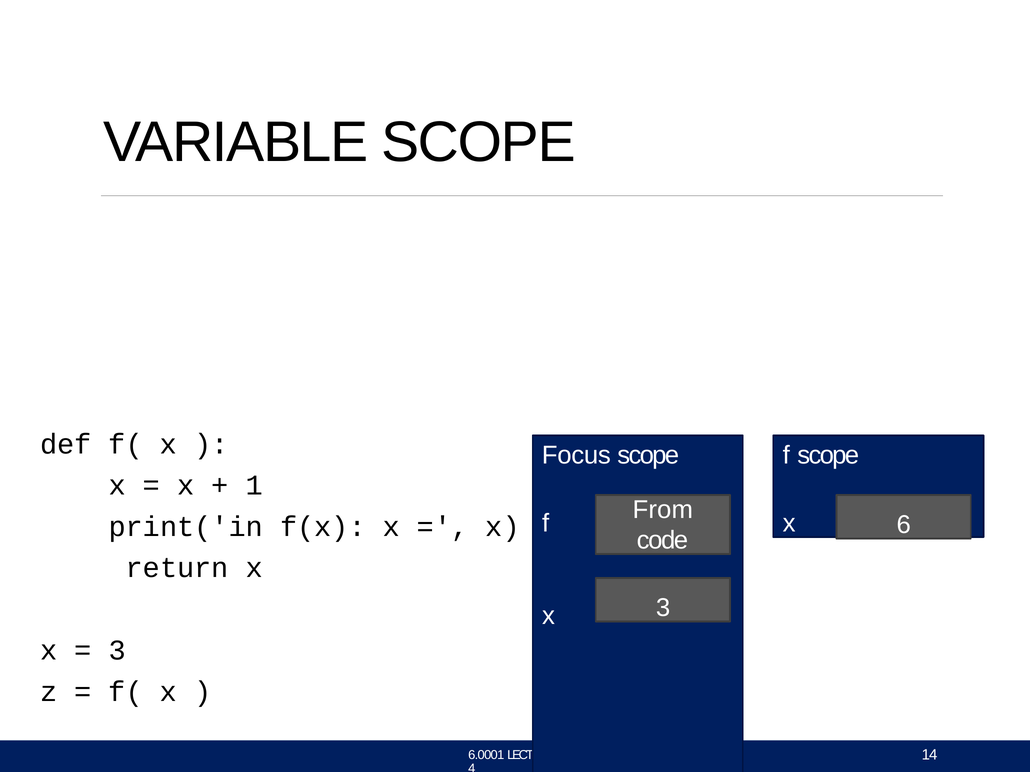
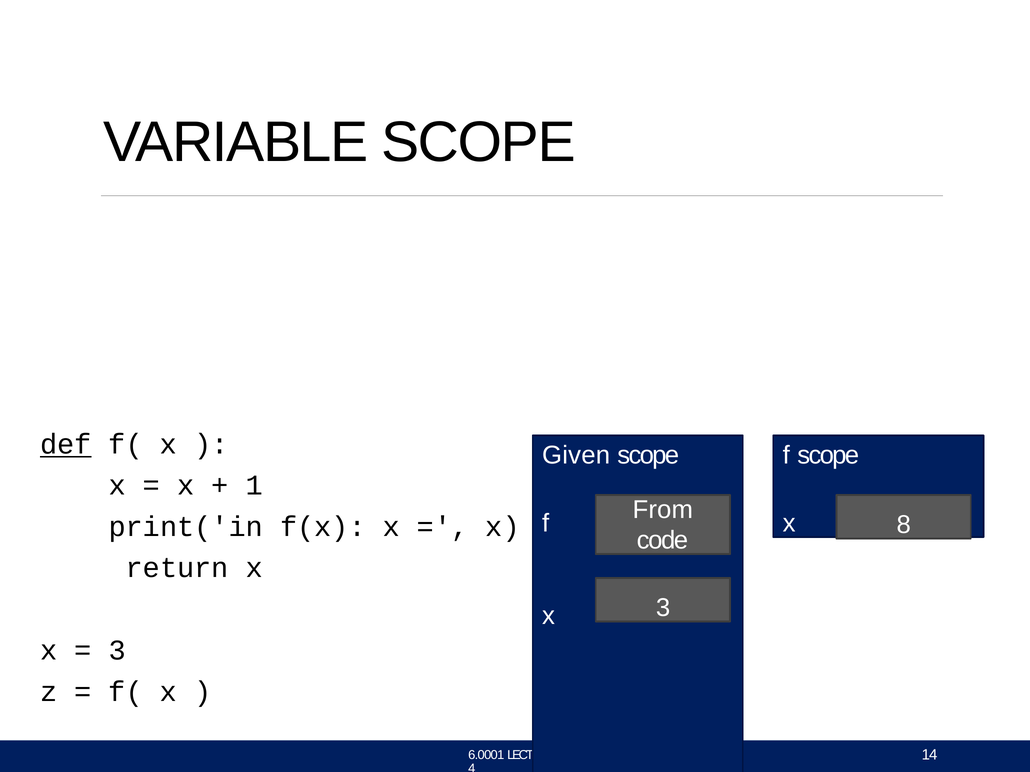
def underline: none -> present
Focus: Focus -> Given
6: 6 -> 8
